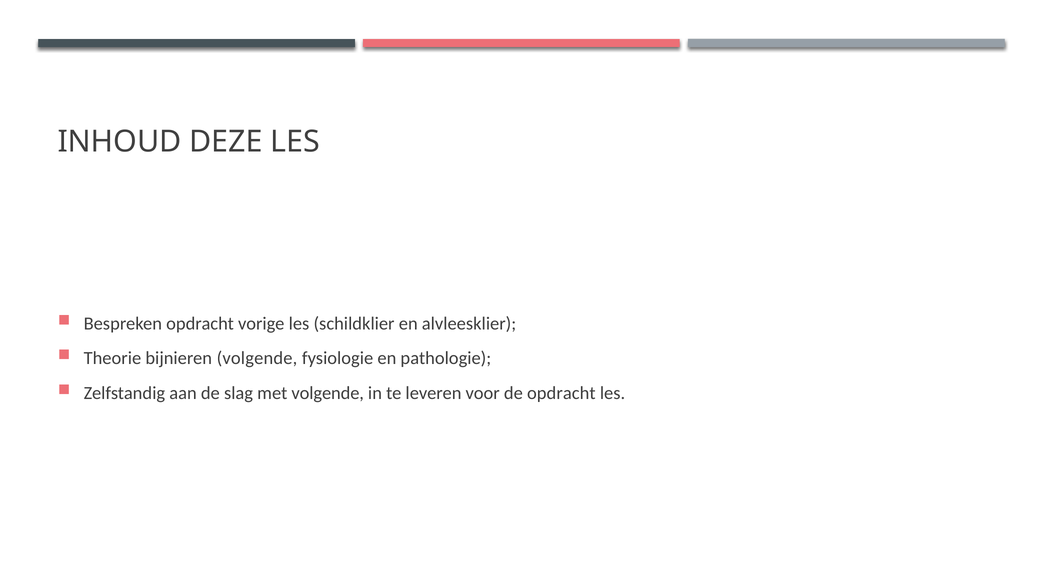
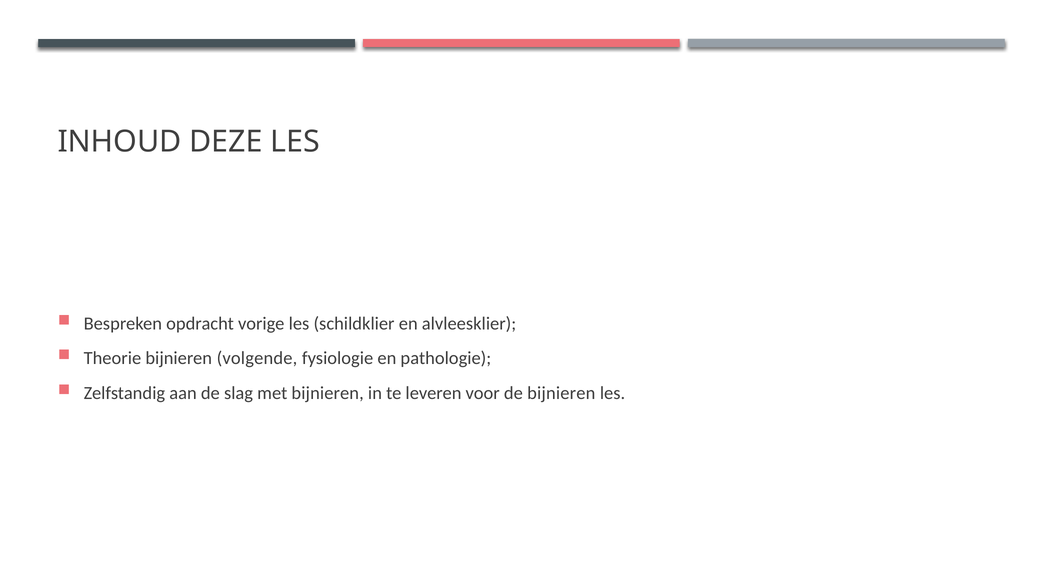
met volgende: volgende -> bijnieren
de opdracht: opdracht -> bijnieren
